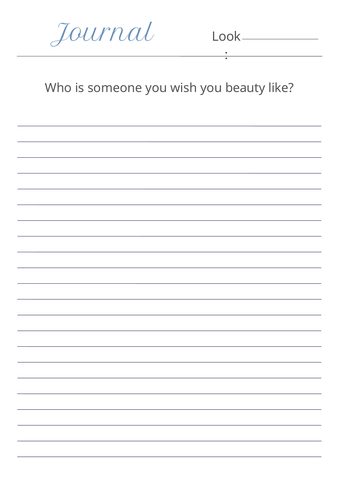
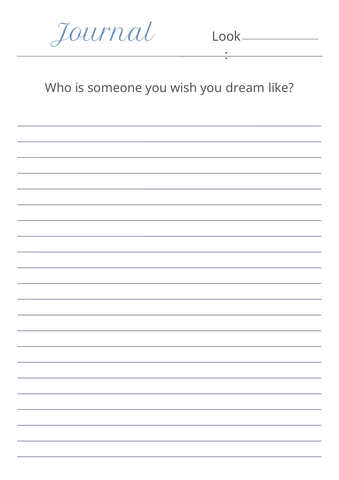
beauty: beauty -> dream
